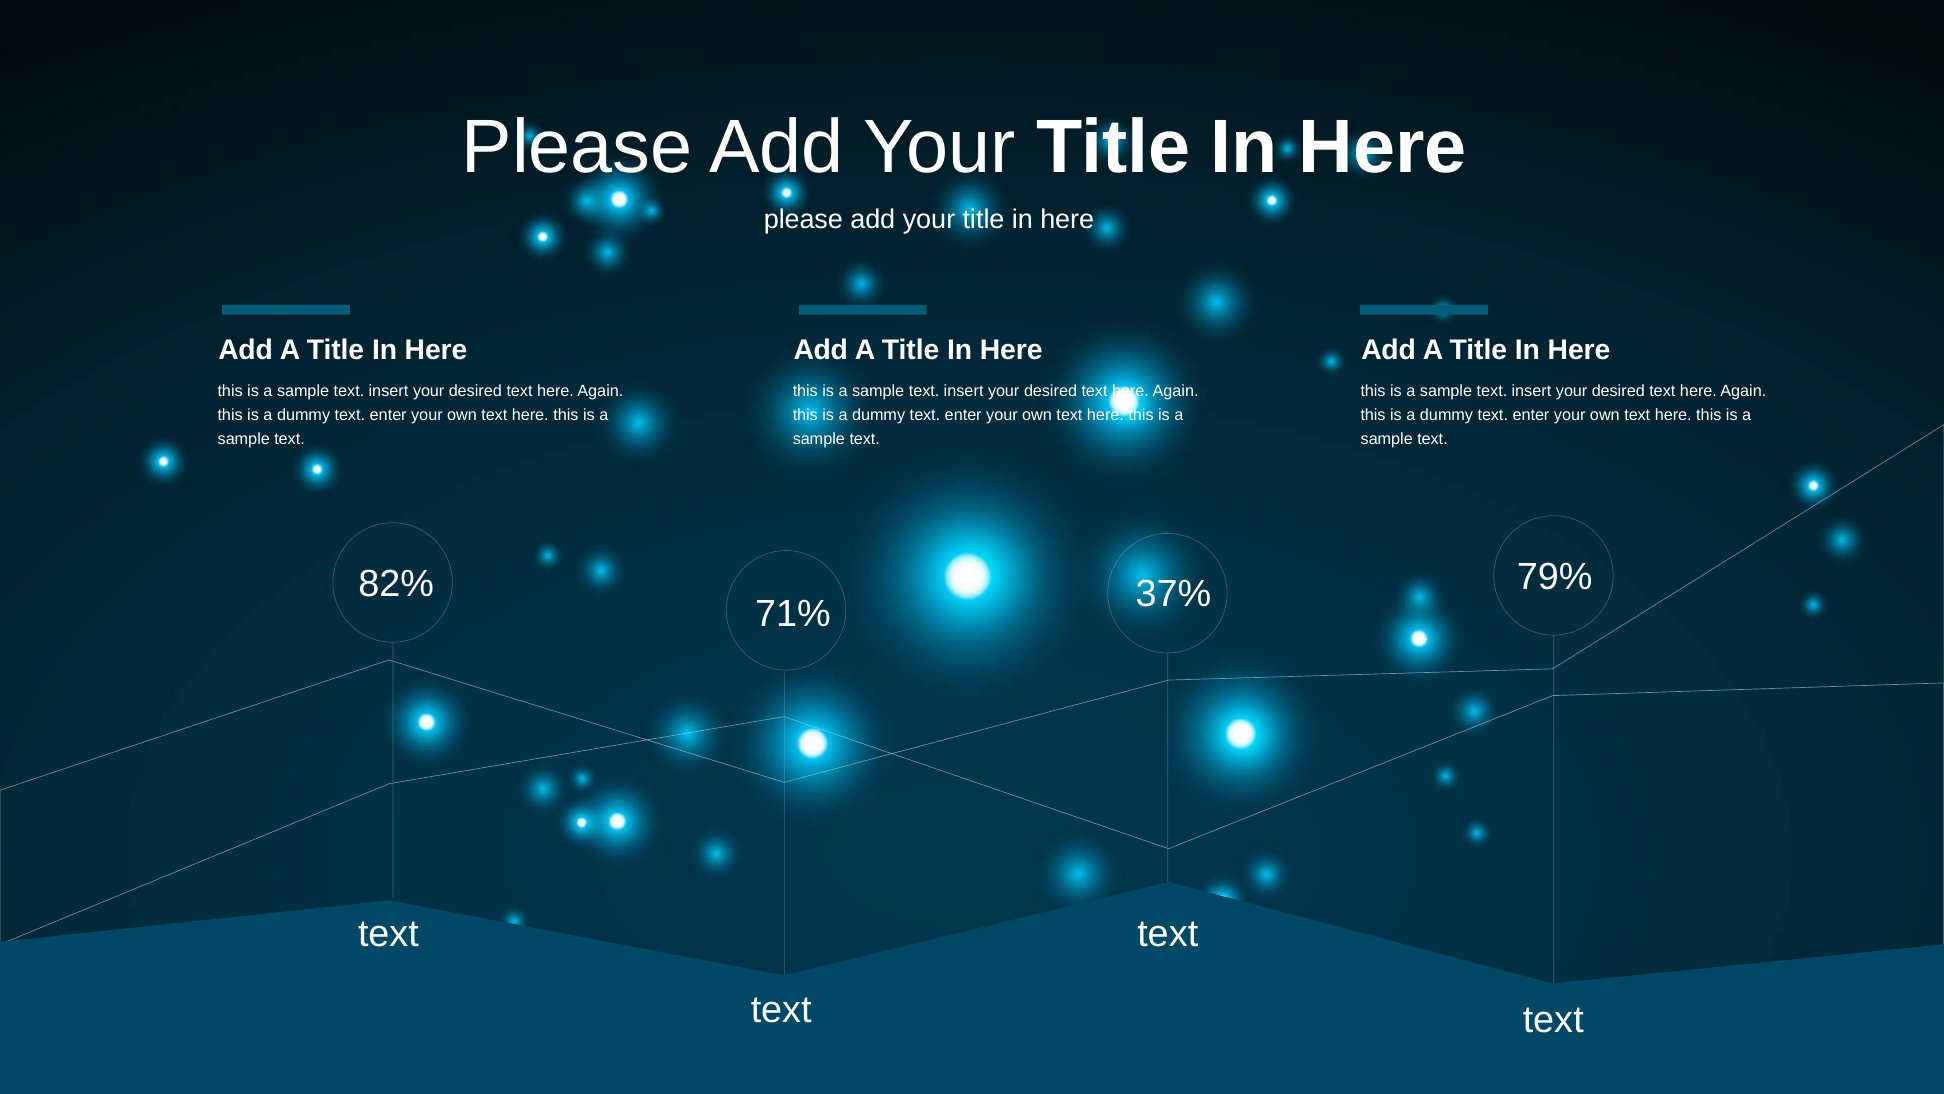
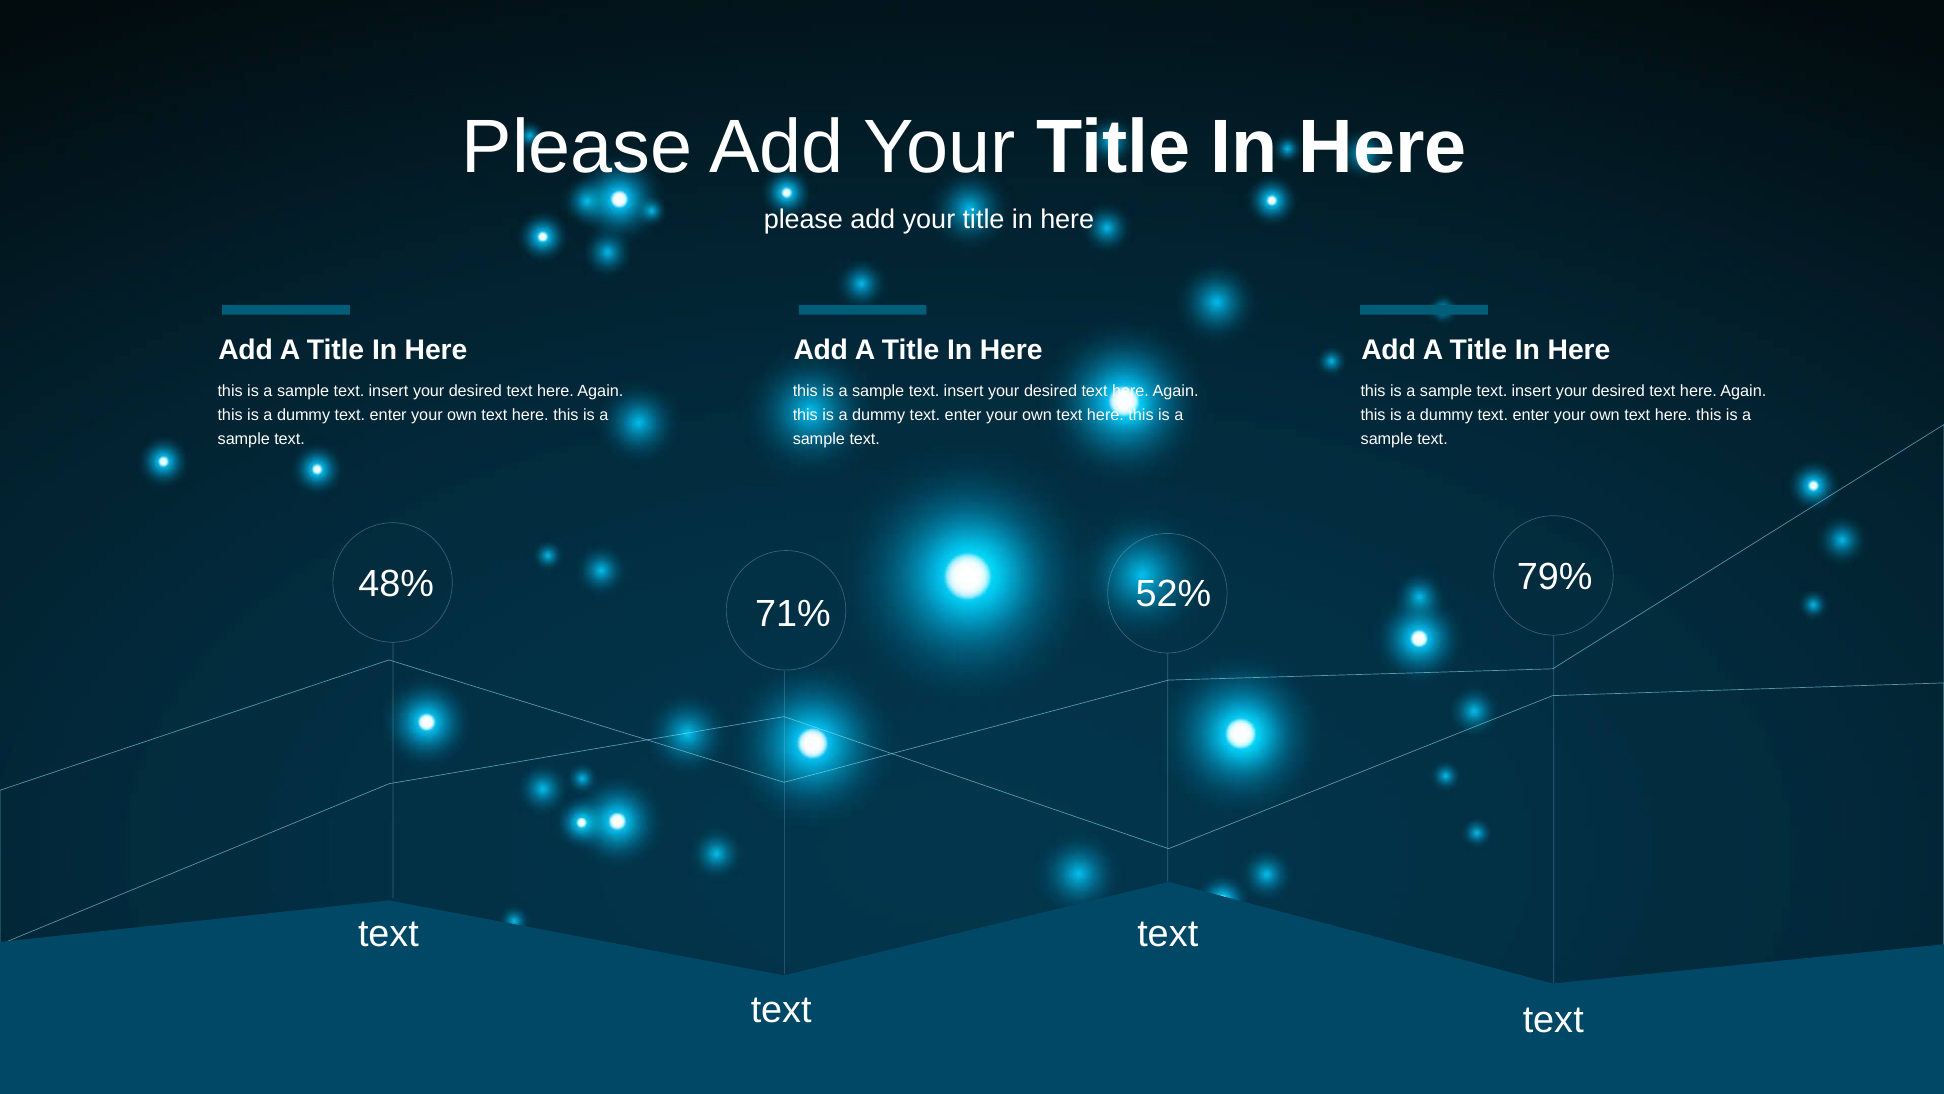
82%: 82% -> 48%
37%: 37% -> 52%
